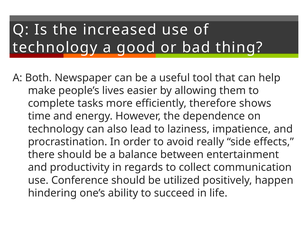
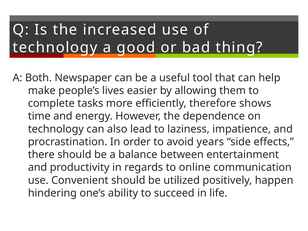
really: really -> years
collect: collect -> online
Conference: Conference -> Convenient
